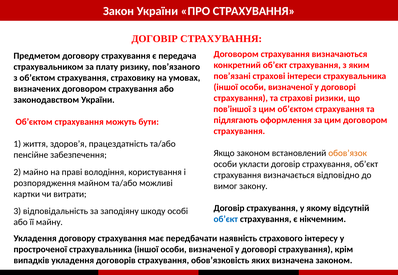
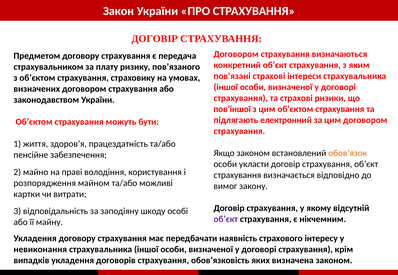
оформлення: оформлення -> електронний
об’єкт at (226, 220) colour: blue -> purple
простроченої: простроченої -> невиконання
